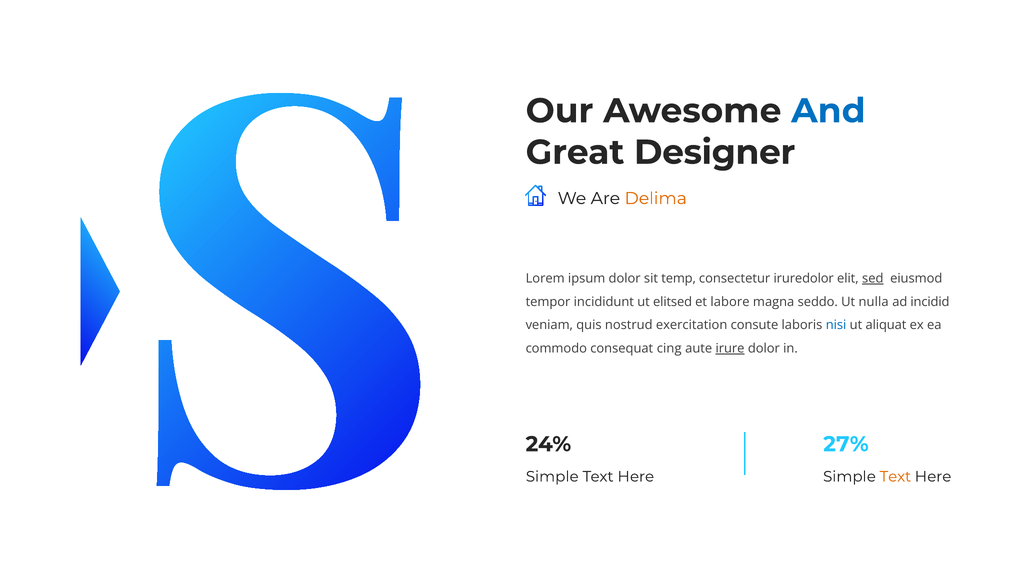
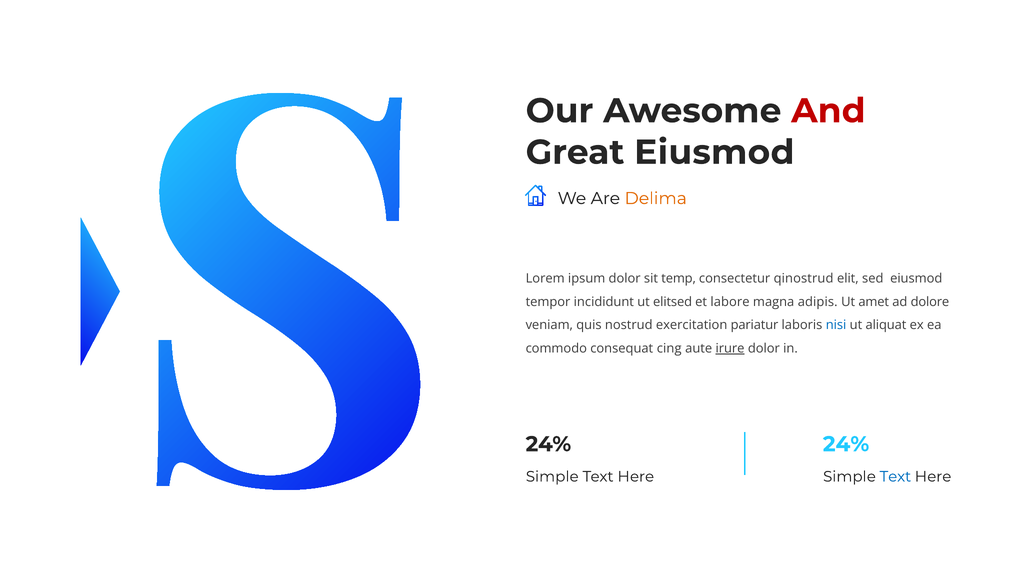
And colour: blue -> red
Designer at (715, 152): Designer -> Eiusmod
iruredolor: iruredolor -> qinostrud
sed underline: present -> none
seddo: seddo -> adipis
nulla: nulla -> amet
incidid: incidid -> dolore
consute: consute -> pariatur
27% at (846, 444): 27% -> 24%
Text at (895, 476) colour: orange -> blue
